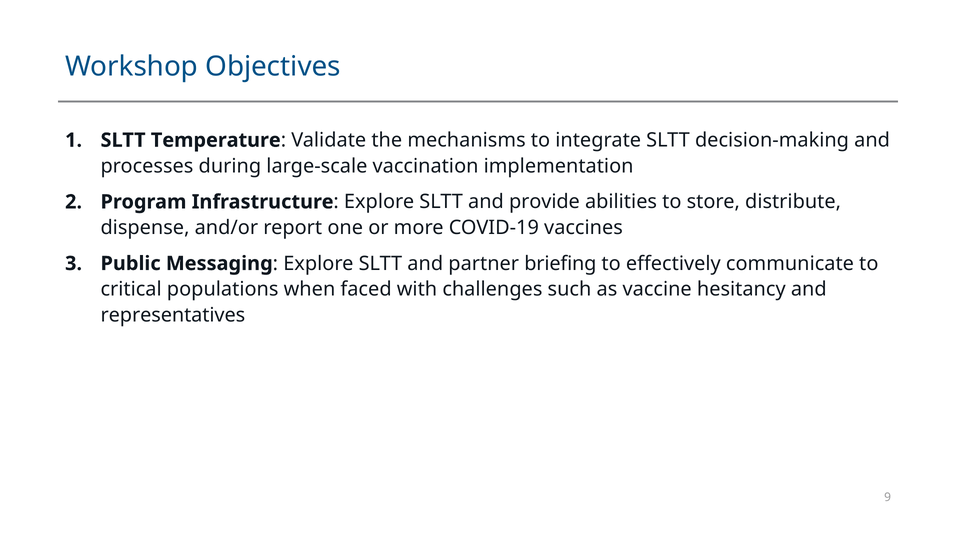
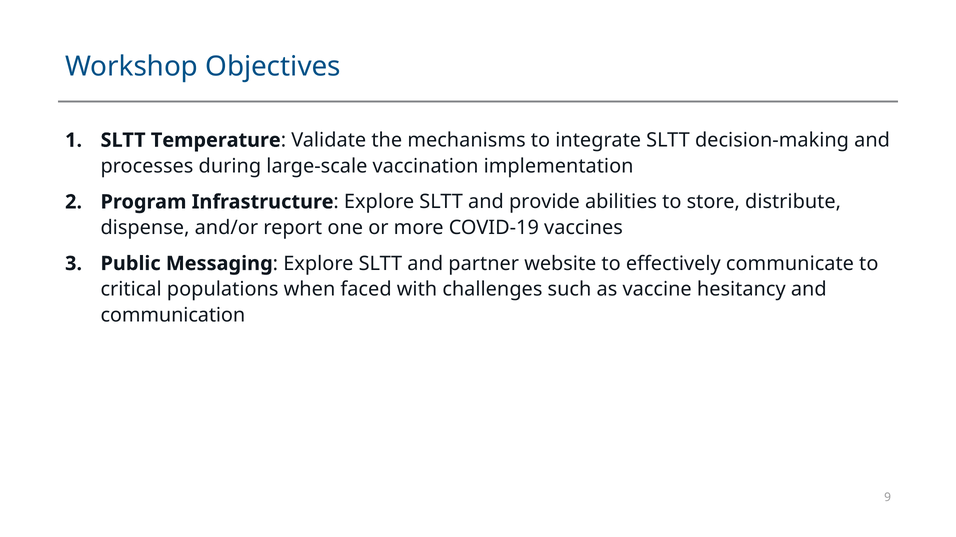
briefing: briefing -> website
representatives: representatives -> communication
